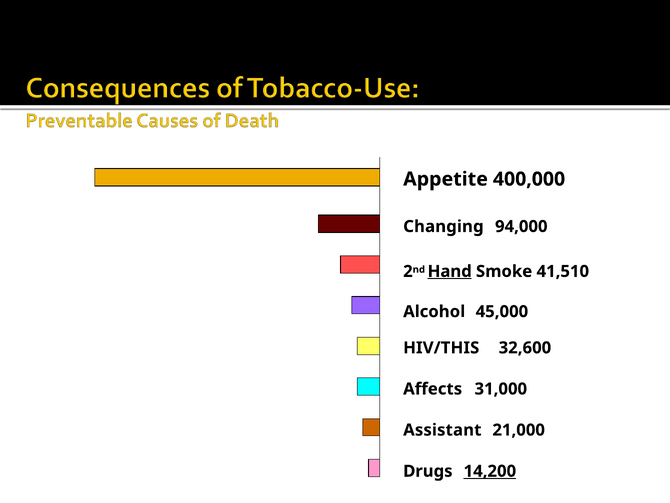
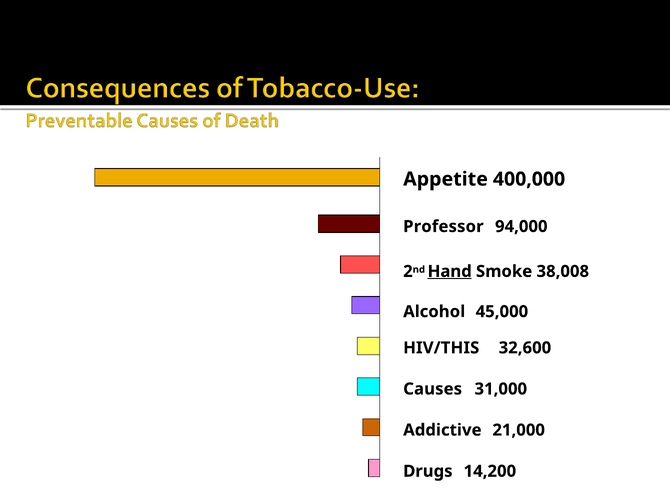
Changing: Changing -> Professor
41,510: 41,510 -> 38,008
Affects: Affects -> Causes
Assistant: Assistant -> Addictive
14,200 underline: present -> none
